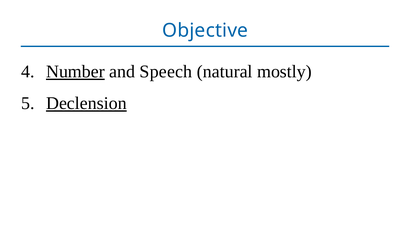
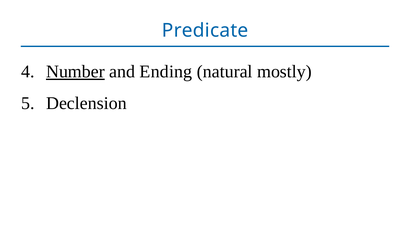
Objective: Objective -> Predicate
Speech: Speech -> Ending
Declension underline: present -> none
